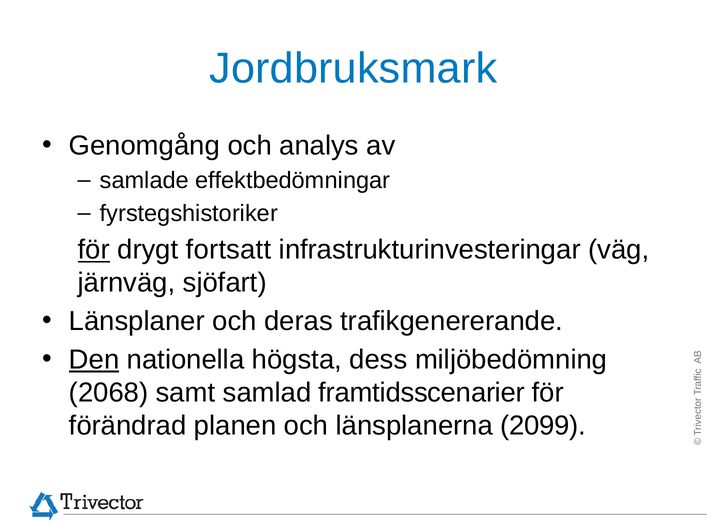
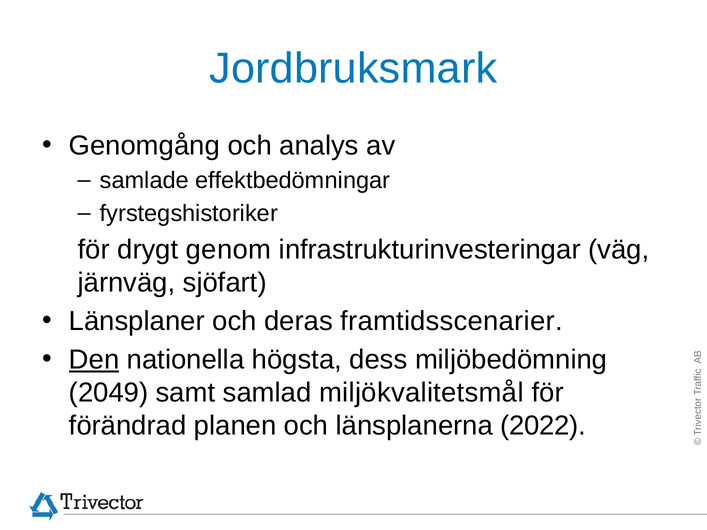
för at (94, 250) underline: present -> none
fortsatt: fortsatt -> genom
trafikgenererande: trafikgenererande -> framtidsscenarier
2068: 2068 -> 2049
framtidsscenarier: framtidsscenarier -> miljökvalitetsmål
2099: 2099 -> 2022
